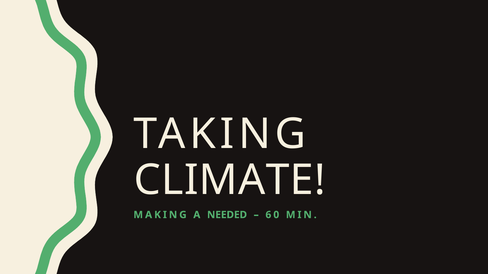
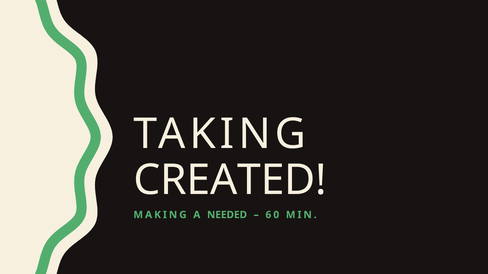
CLIMATE: CLIMATE -> CREATED
